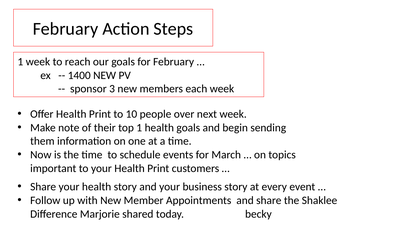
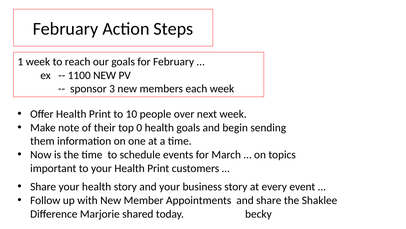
1400: 1400 -> 1100
top 1: 1 -> 0
